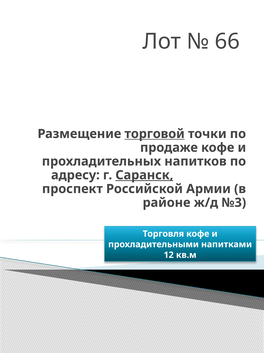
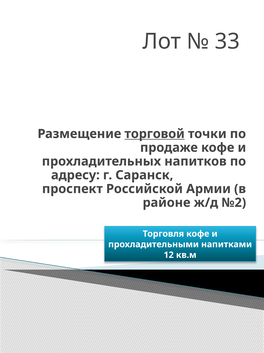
66: 66 -> 33
Саранск underline: present -> none
№3: №3 -> №2
